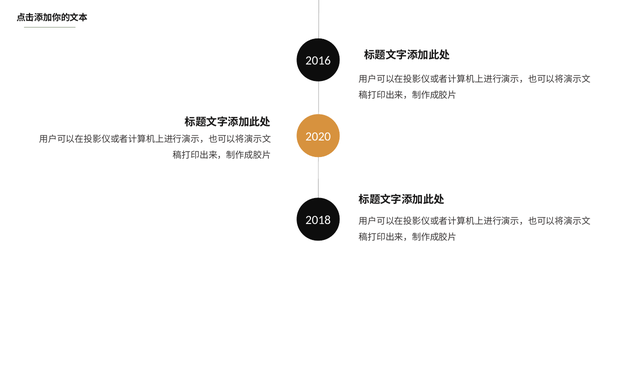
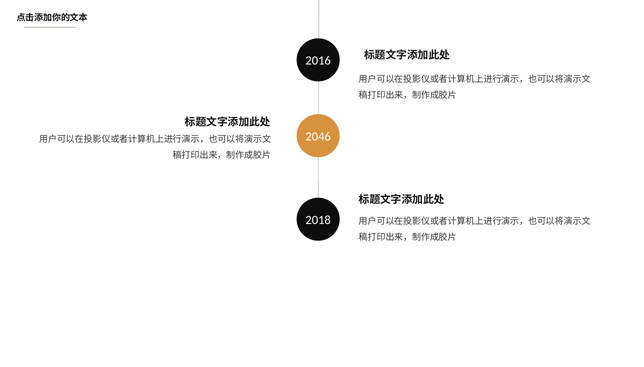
2020: 2020 -> 2046
